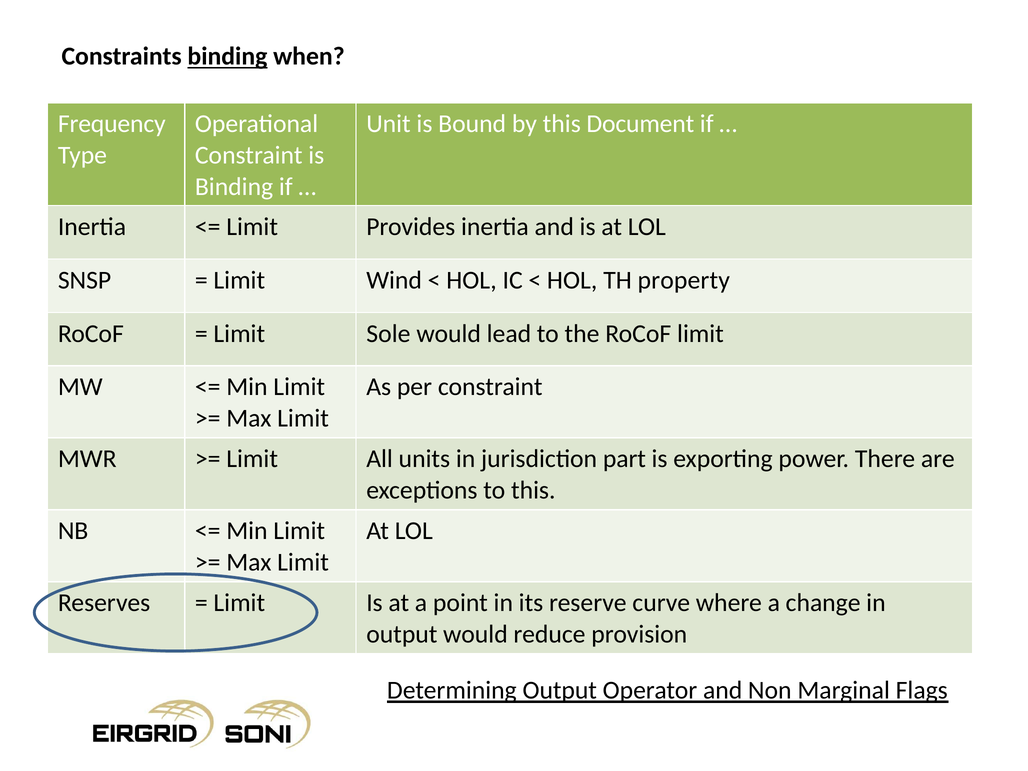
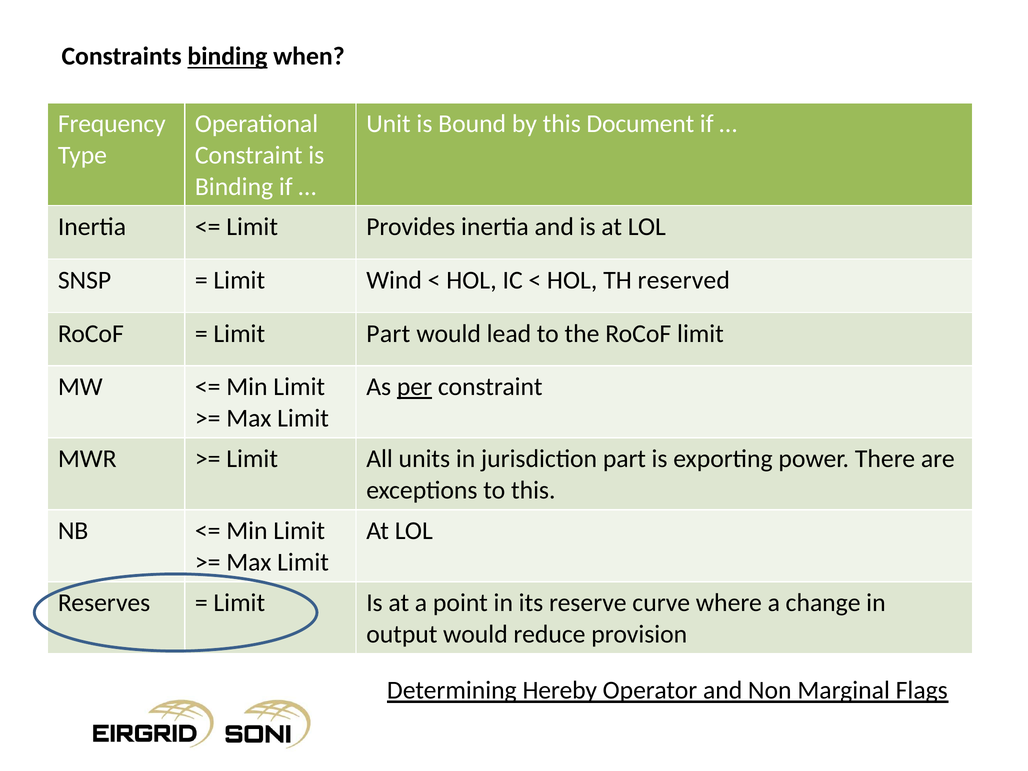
property: property -> reserved
Limit Sole: Sole -> Part
per underline: none -> present
Determining Output: Output -> Hereby
